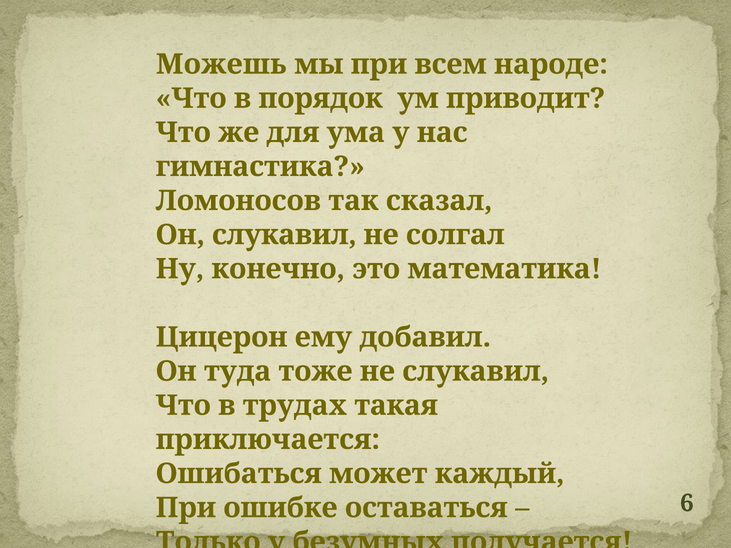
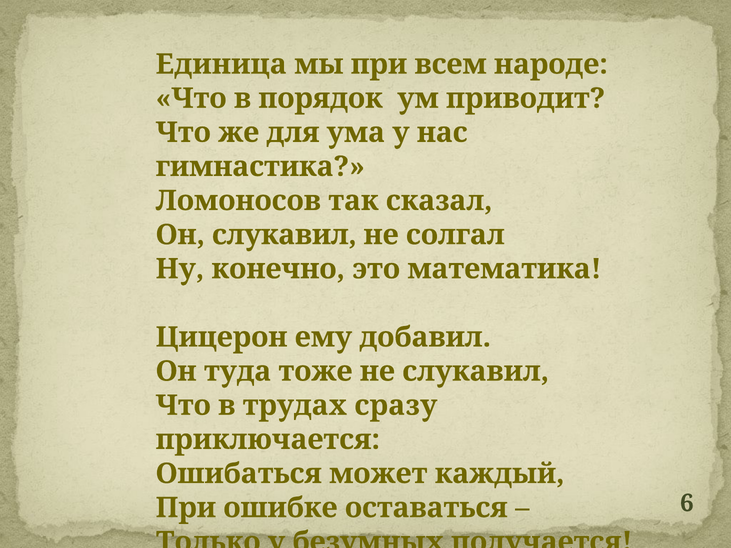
Можешь: Можешь -> Единица
такая: такая -> сразу
